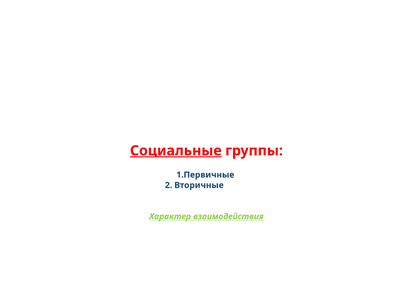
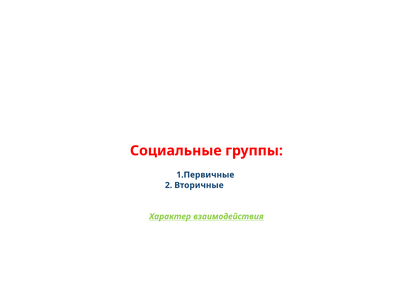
Социальные underline: present -> none
